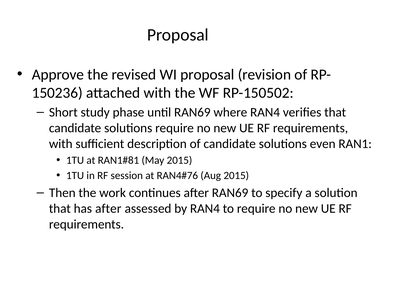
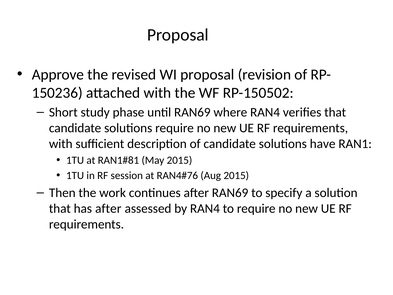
even: even -> have
